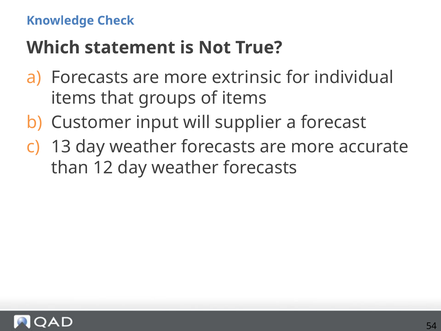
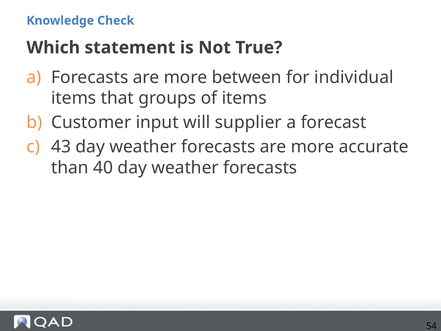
extrinsic: extrinsic -> between
13: 13 -> 43
12: 12 -> 40
